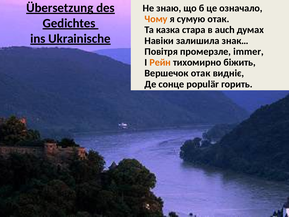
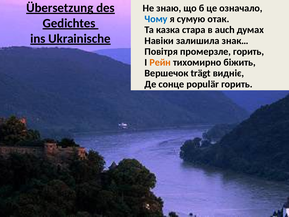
Чому colour: orange -> blue
промерзле immer: immer -> горить
Вершечок отак: отак -> trägt
